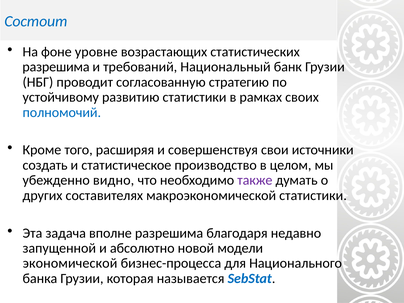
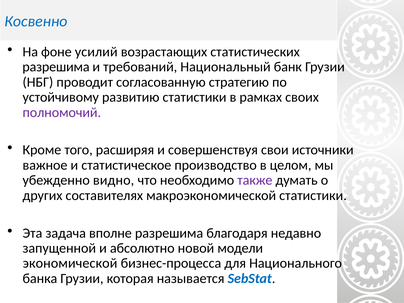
Состоит: Состоит -> Косвенно
уровне: уровне -> усилий
полномочий colour: blue -> purple
создать: создать -> важное
